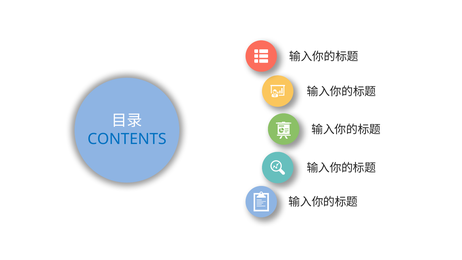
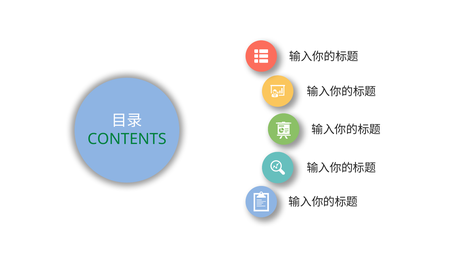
CONTENTS colour: blue -> green
